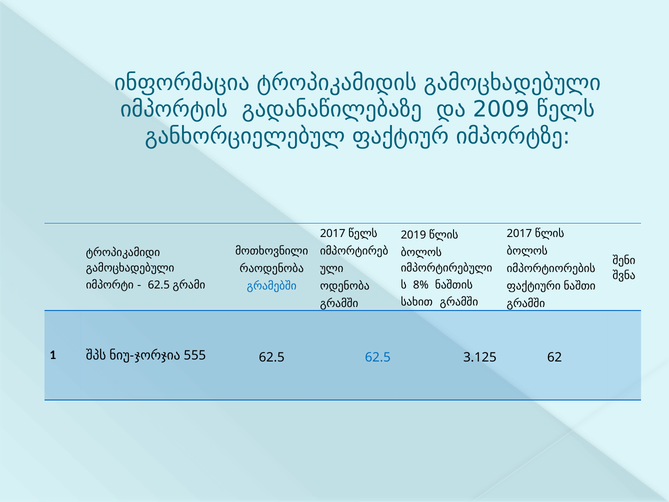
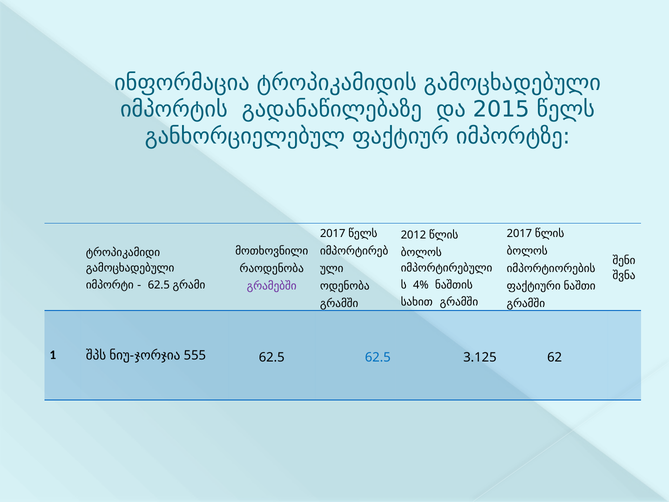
2009: 2009 -> 2015
2019: 2019 -> 2012
8%: 8% -> 4%
გრამებში colour: blue -> purple
